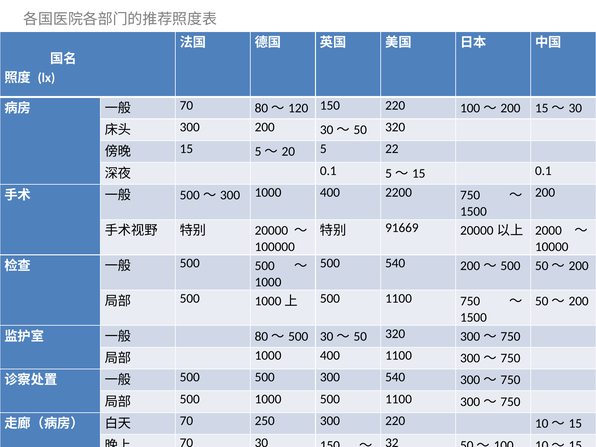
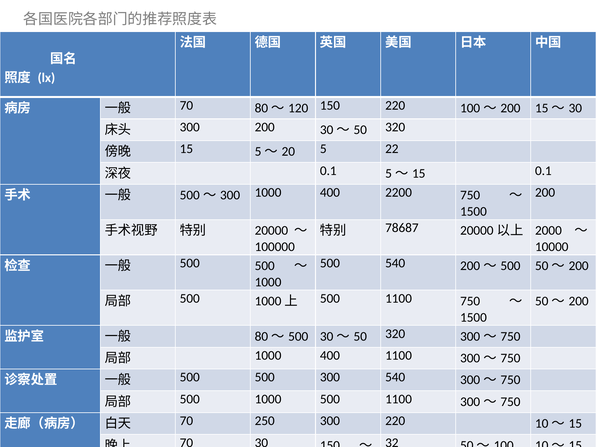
91669: 91669 -> 78687
